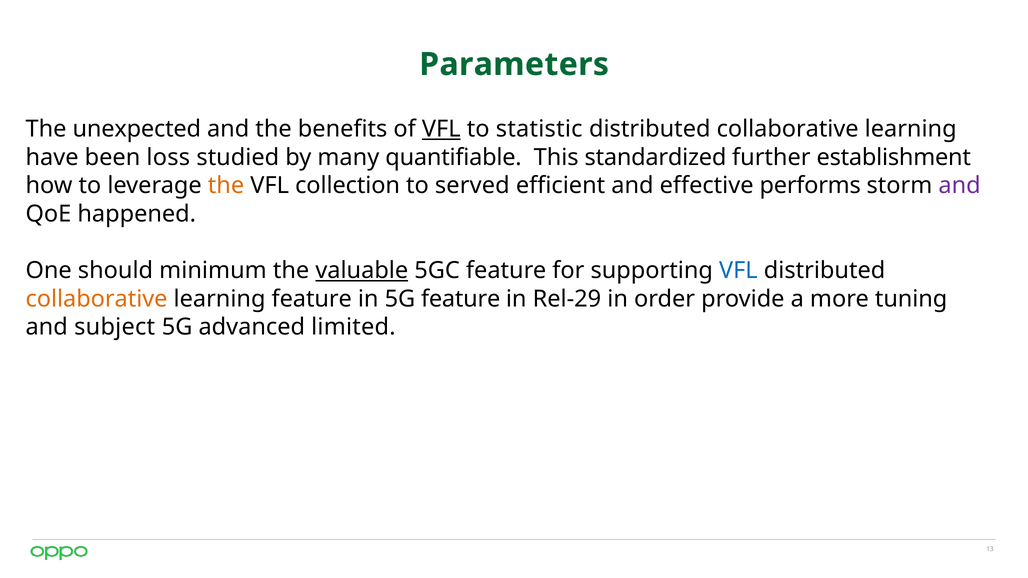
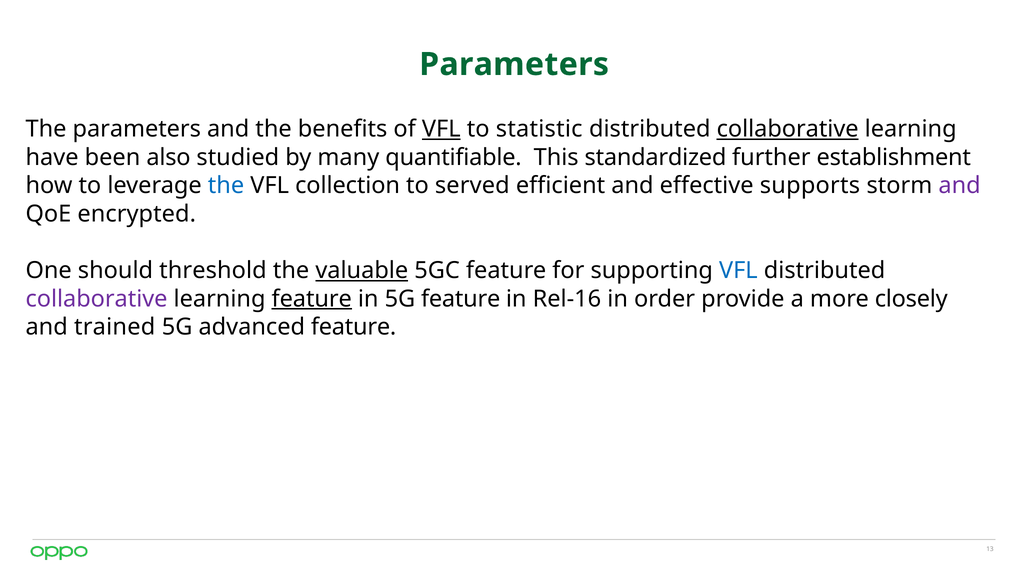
The unexpected: unexpected -> parameters
collaborative at (788, 129) underline: none -> present
loss: loss -> also
the at (226, 186) colour: orange -> blue
performs: performs -> supports
happened: happened -> encrypted
minimum: minimum -> threshold
collaborative at (97, 299) colour: orange -> purple
feature at (312, 299) underline: none -> present
Rel-29: Rel-29 -> Rel-16
tuning: tuning -> closely
subject: subject -> trained
advanced limited: limited -> feature
